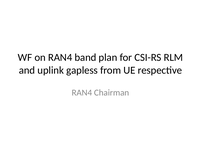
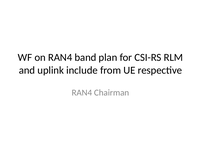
gapless: gapless -> include
